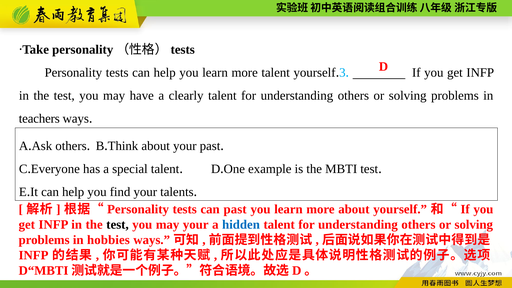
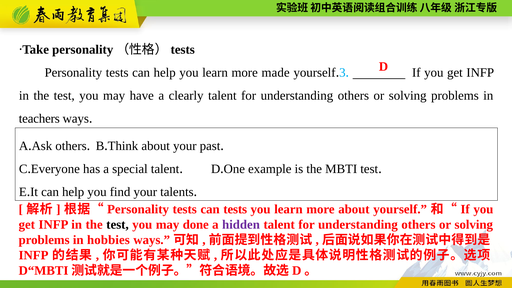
more talent: talent -> made
can past: past -> tests
may your: your -> done
hidden colour: blue -> purple
